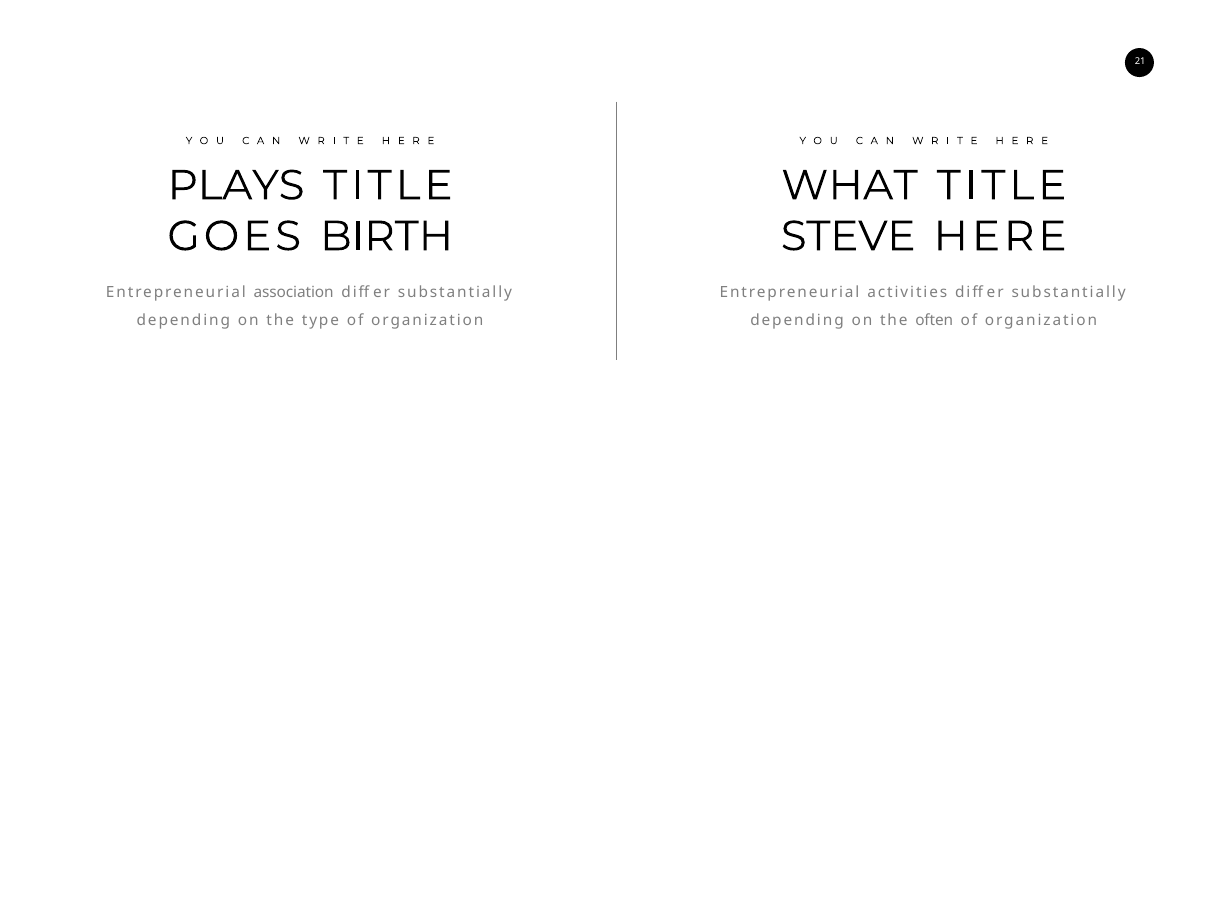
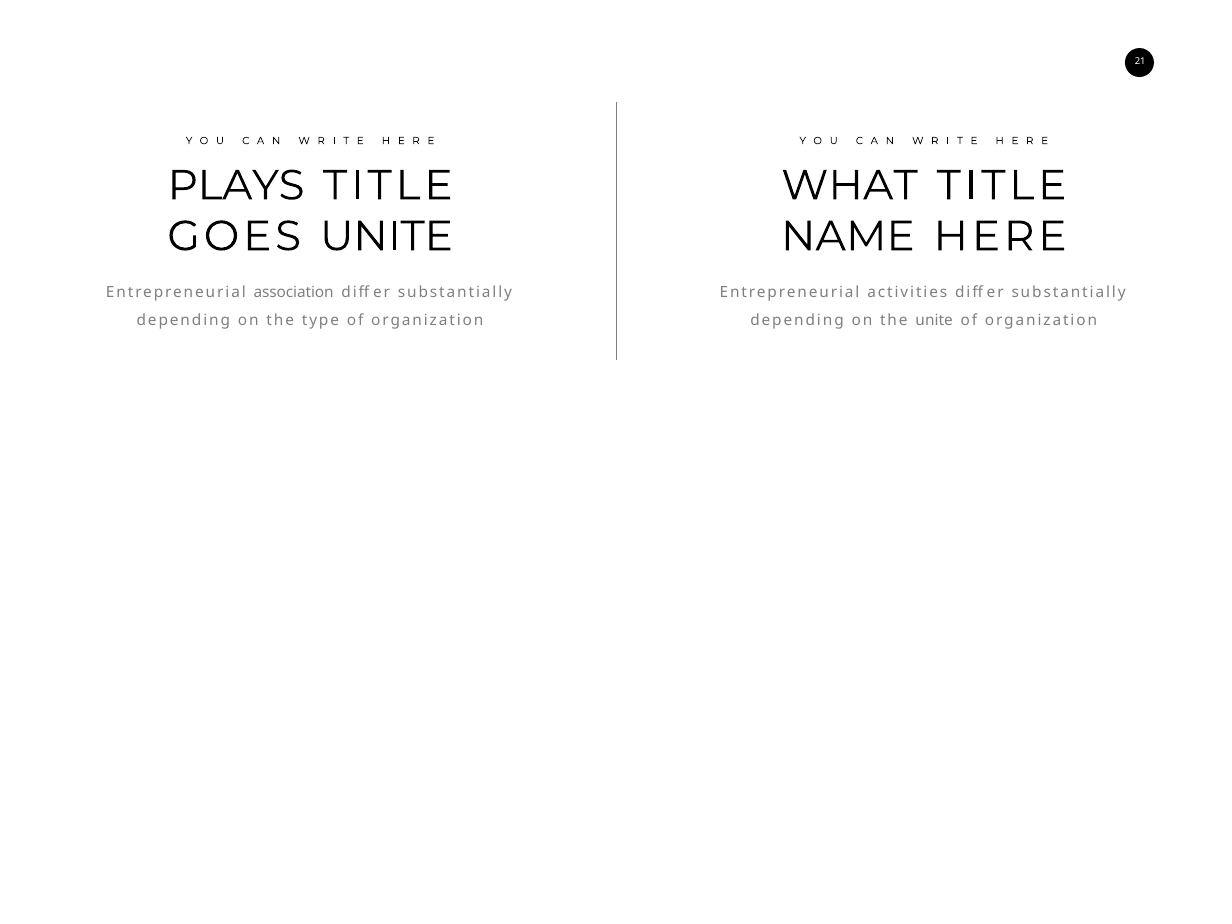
GOES BIRTH: BIRTH -> UNITE
STEVE: STEVE -> NAME
the often: often -> unite
